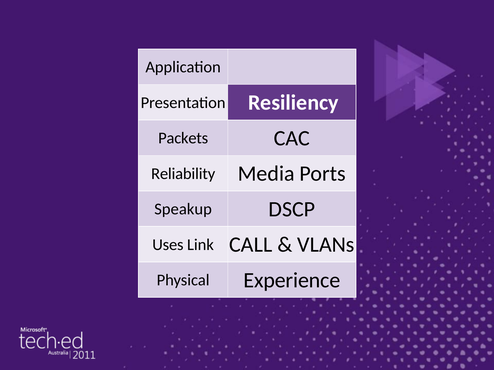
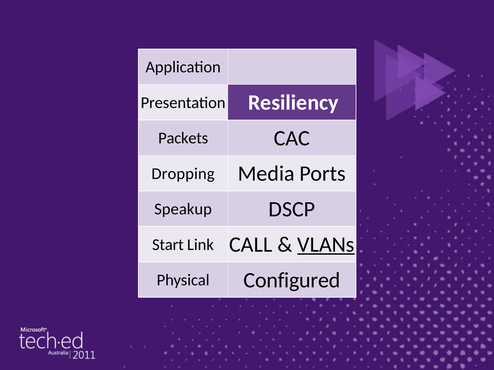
Reliability: Reliability -> Dropping
Uses: Uses -> Start
VLANs underline: none -> present
Experience: Experience -> Configured
